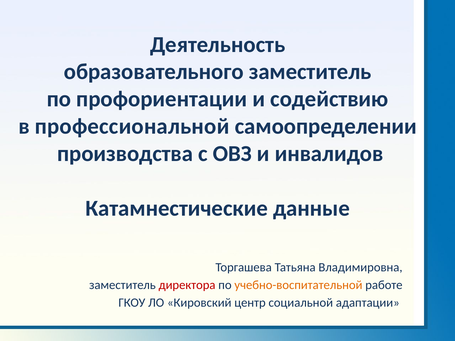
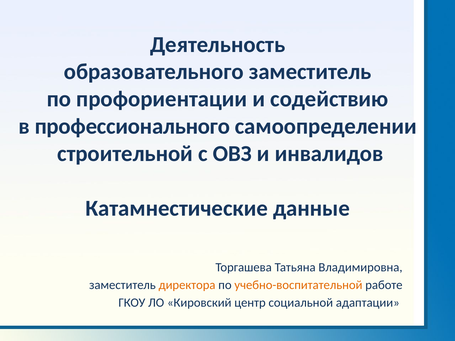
профессиональной: профессиональной -> профессионального
производства: производства -> строительной
директора colour: red -> orange
